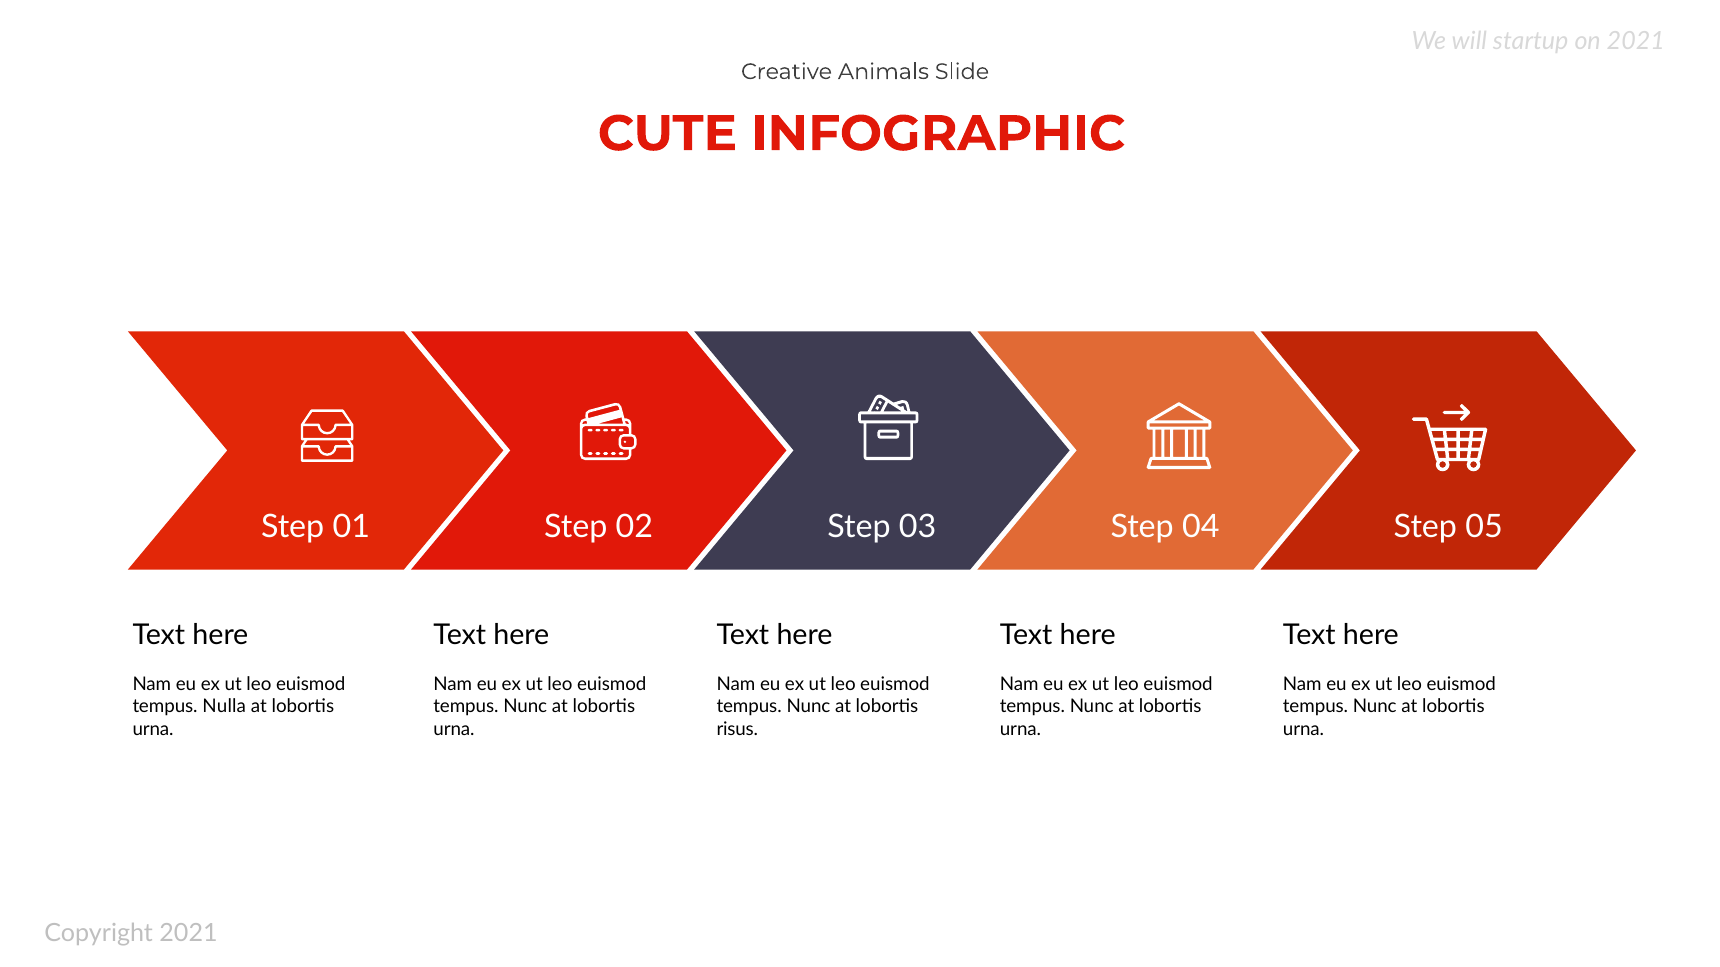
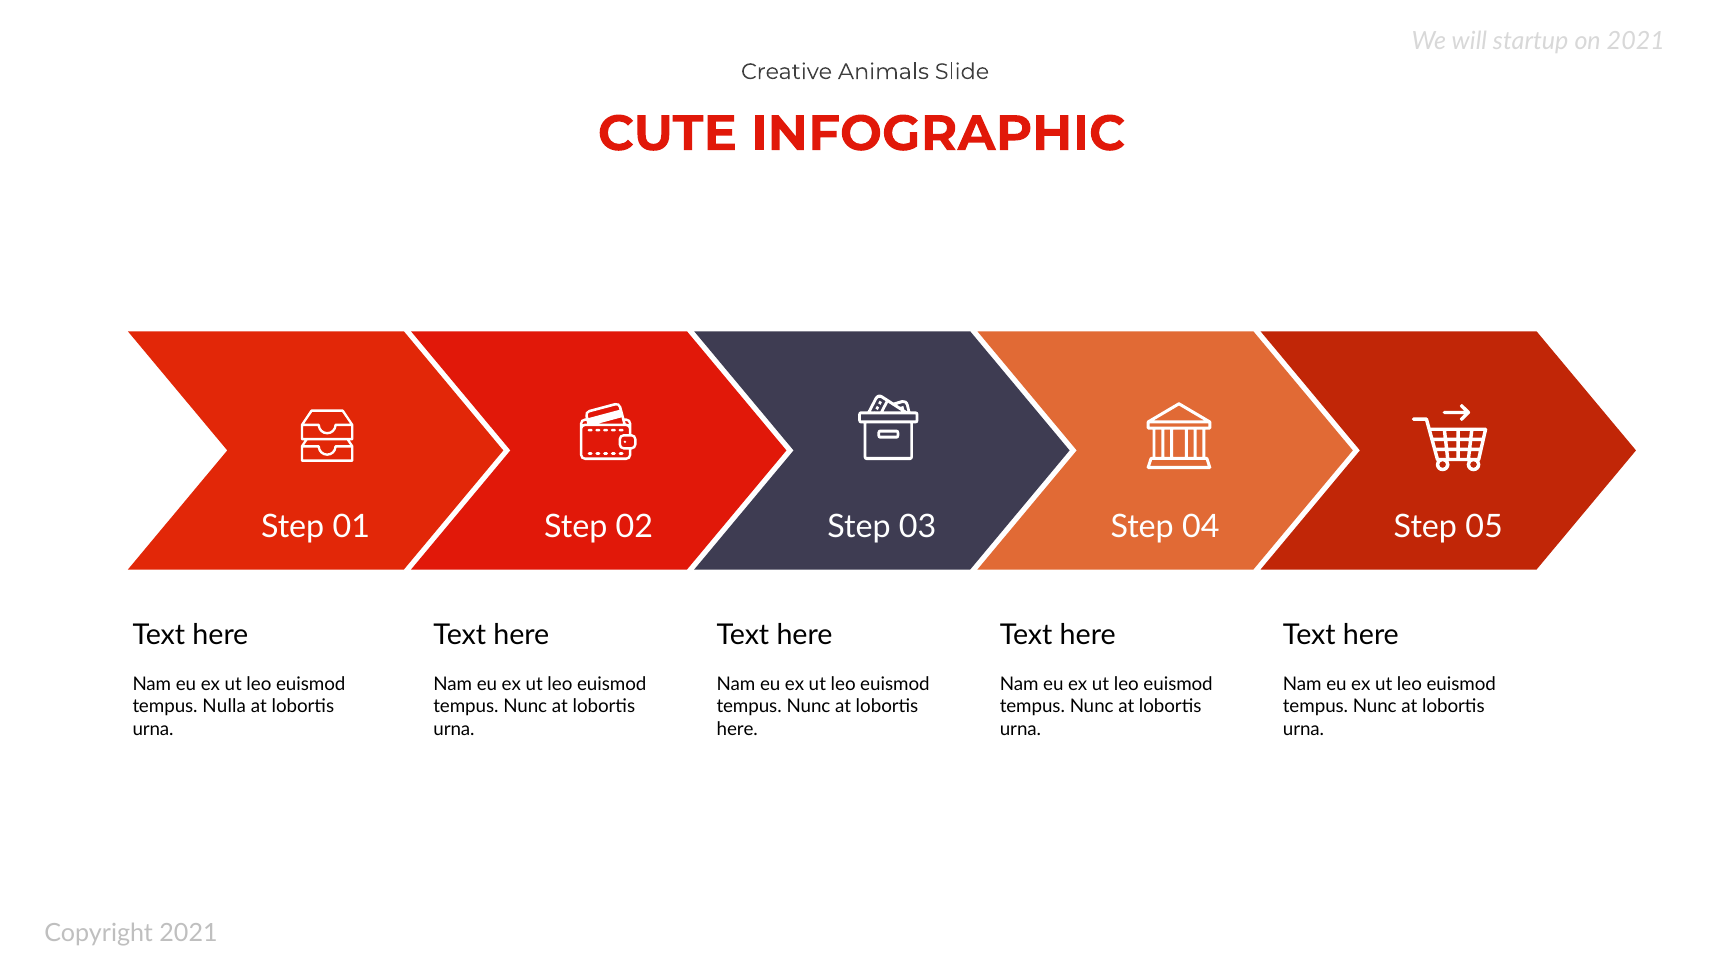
risus at (737, 729): risus -> here
